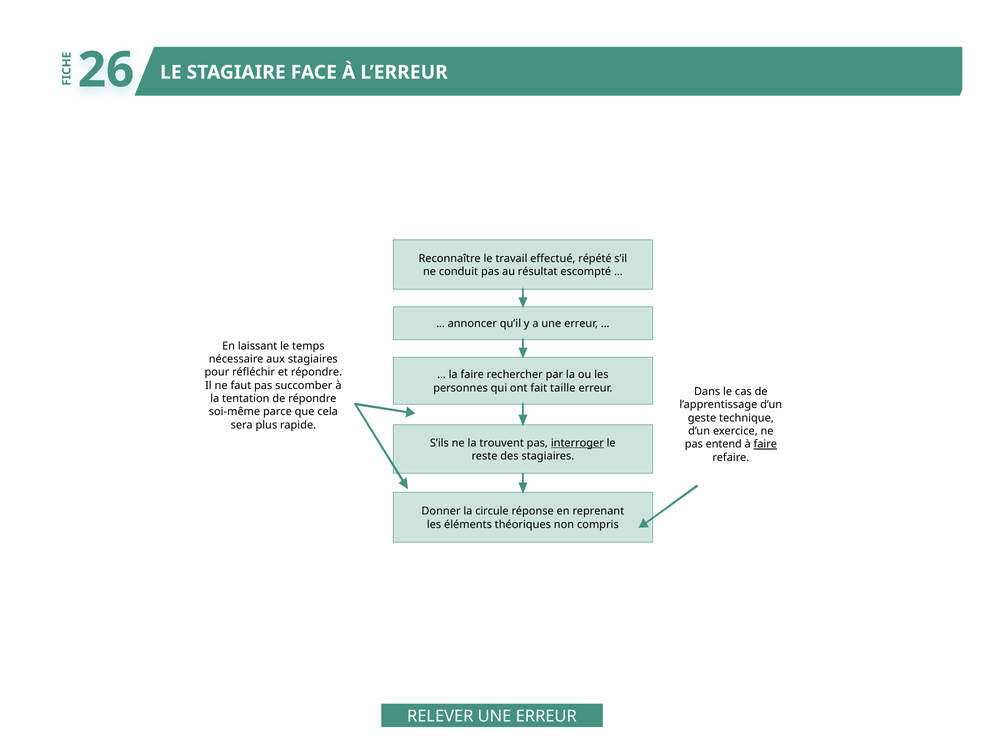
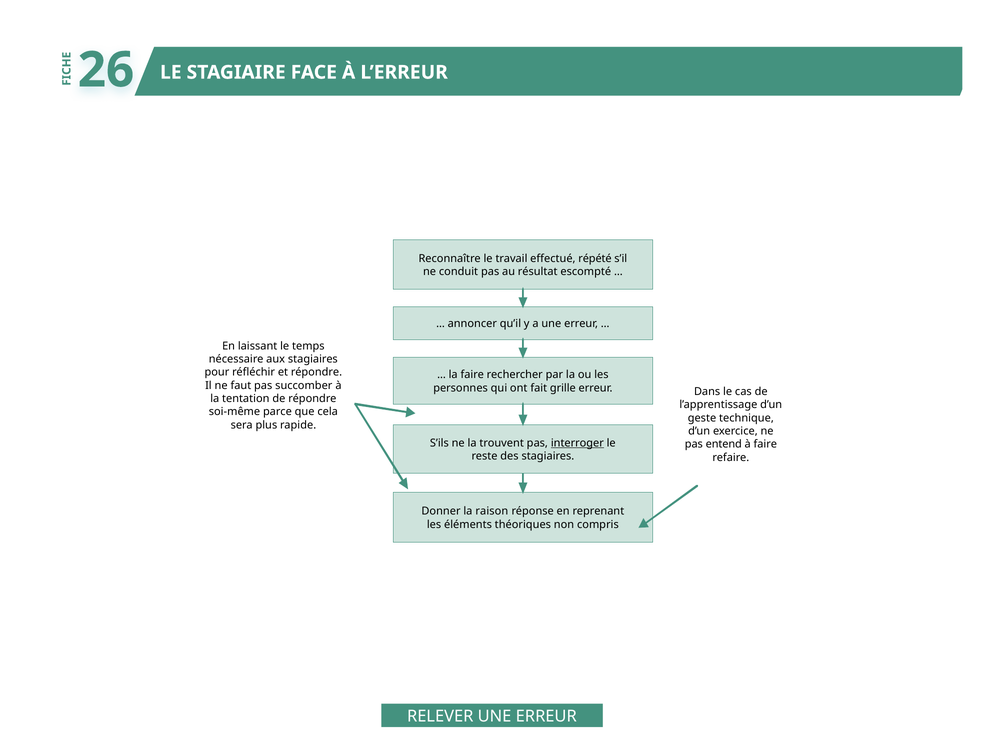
taille: taille -> grille
faire at (765, 444) underline: present -> none
circule: circule -> raison
